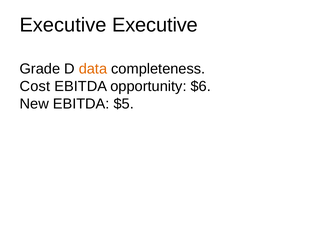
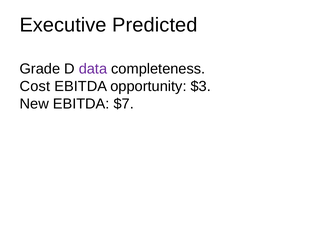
Executive Executive: Executive -> Predicted
data colour: orange -> purple
$6: $6 -> $3
$5: $5 -> $7
